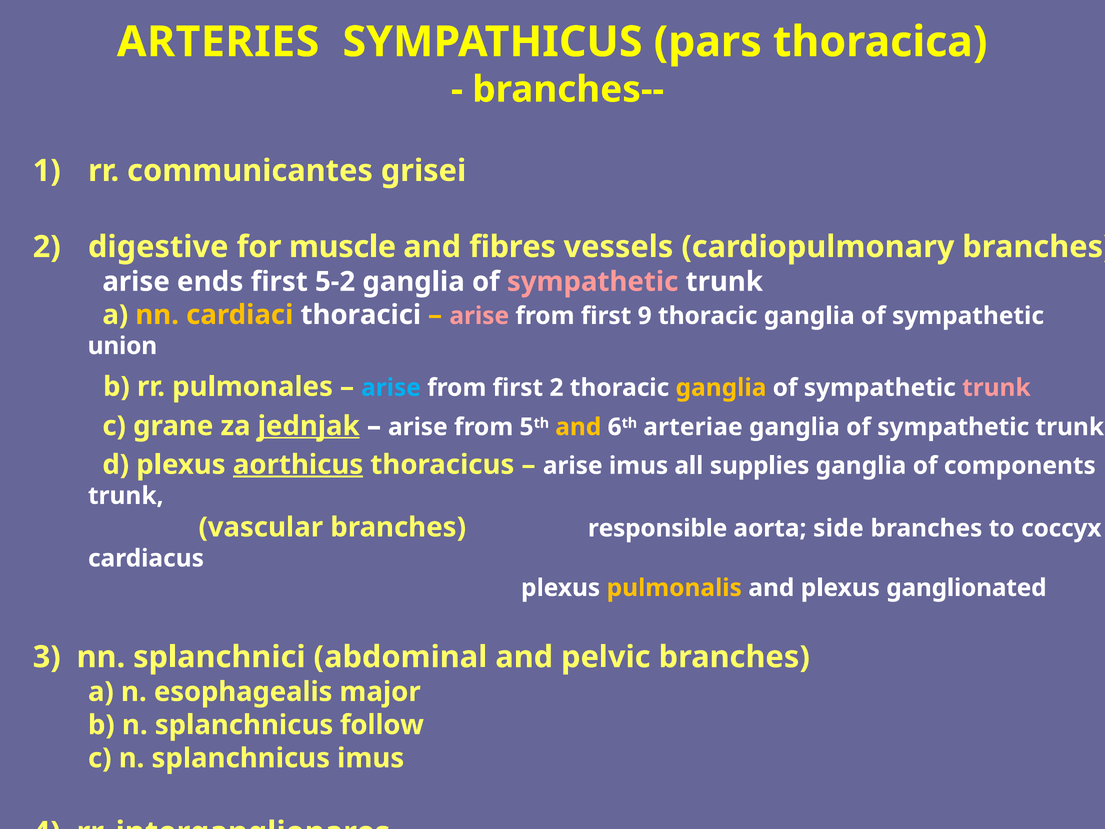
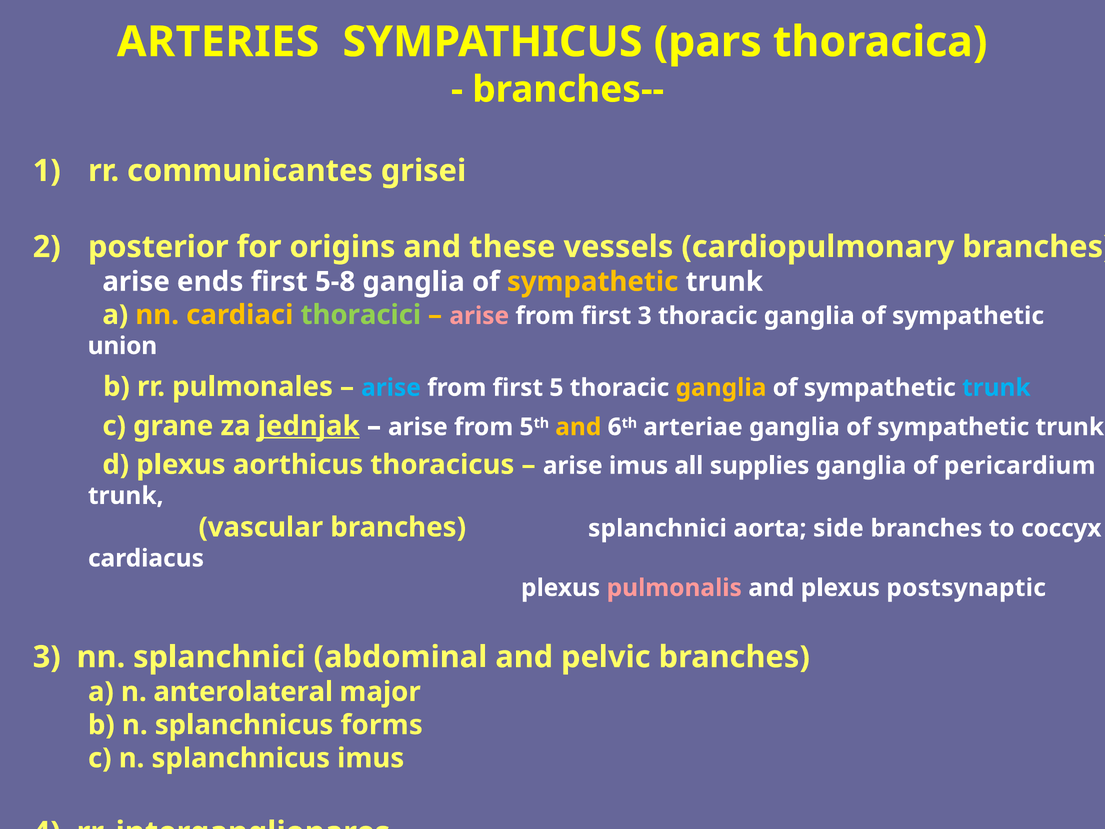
digestive: digestive -> posterior
muscle: muscle -> origins
fibres: fibres -> these
5-2: 5-2 -> 5-8
sympathetic at (593, 282) colour: pink -> yellow
thoracici colour: white -> light green
first 9: 9 -> 3
first 2: 2 -> 5
trunk at (996, 388) colour: pink -> light blue
aorthicus underline: present -> none
components: components -> pericardium
branches responsible: responsible -> splanchnici
pulmonalis colour: yellow -> pink
ganglionated: ganglionated -> postsynaptic
esophagealis: esophagealis -> anterolateral
follow: follow -> forms
